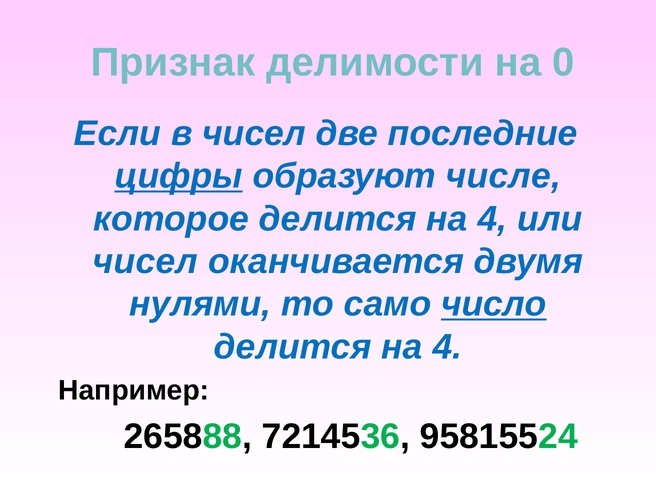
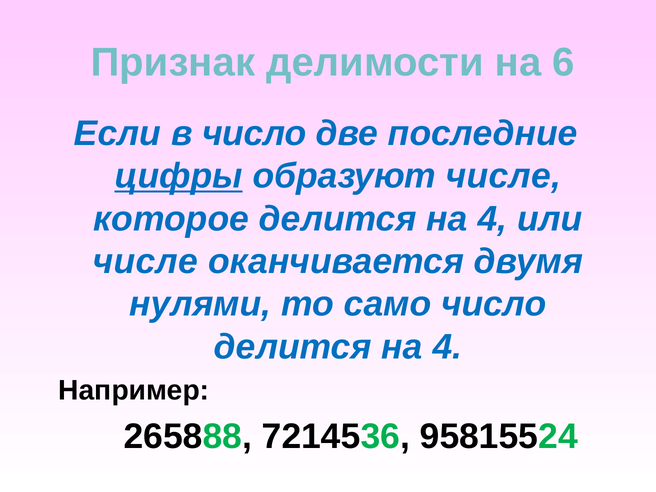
0: 0 -> 6
в чисел: чисел -> число
чисел at (145, 262): чисел -> числе
число at (494, 304) underline: present -> none
